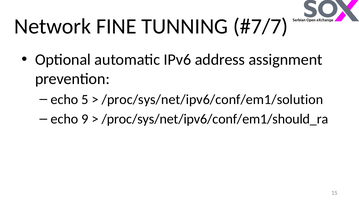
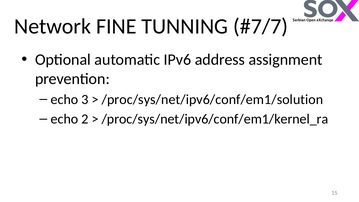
5: 5 -> 3
9: 9 -> 2
/proc/sys/net/ipv6/conf/em1/should_ra: /proc/sys/net/ipv6/conf/em1/should_ra -> /proc/sys/net/ipv6/conf/em1/kernel_ra
